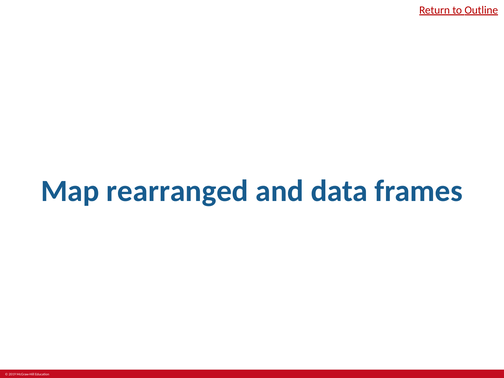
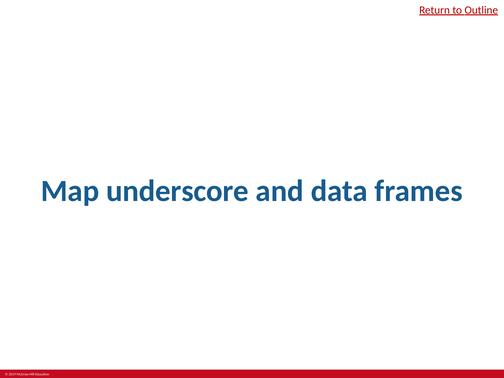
rearranged: rearranged -> underscore
